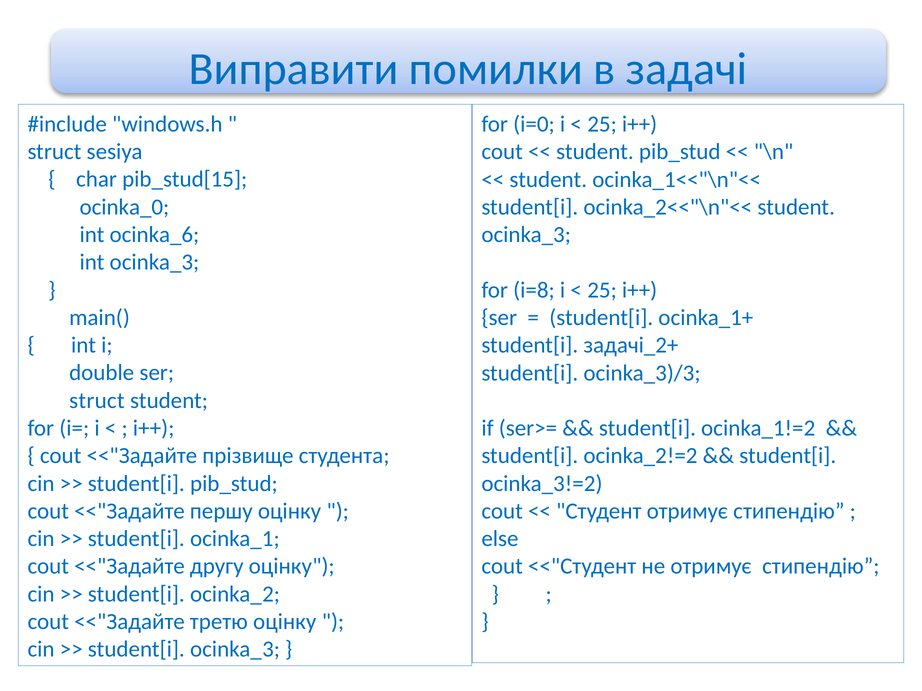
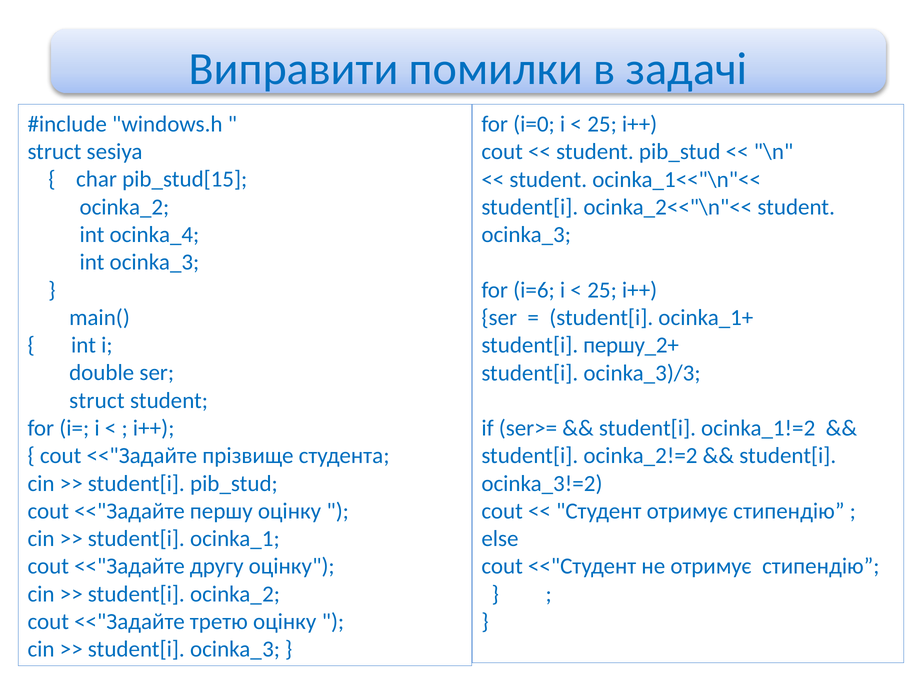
ocinka_0 at (124, 207): ocinka_0 -> ocinka_2
ocinka_6: ocinka_6 -> ocinka_4
i=8: i=8 -> i=6
задачі_2+: задачі_2+ -> першу_2+
